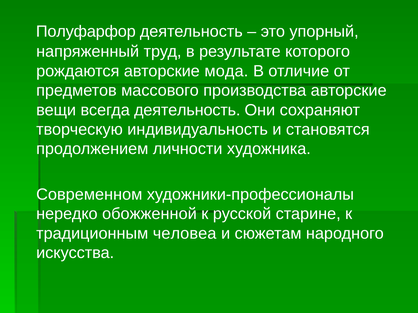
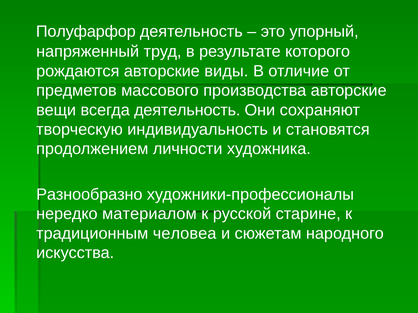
мода: мода -> виды
Современном: Современном -> Разнообразно
обожженной: обожженной -> материалом
